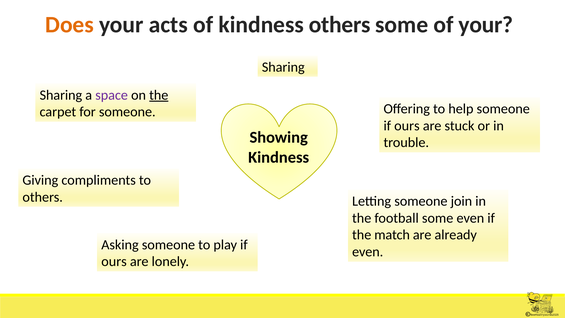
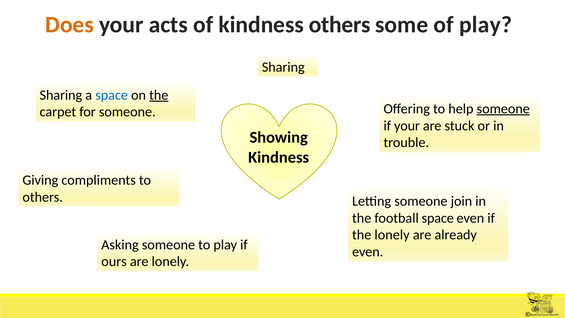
of your: your -> play
space at (112, 95) colour: purple -> blue
someone at (503, 109) underline: none -> present
ours at (407, 126): ours -> your
football some: some -> space
the match: match -> lonely
